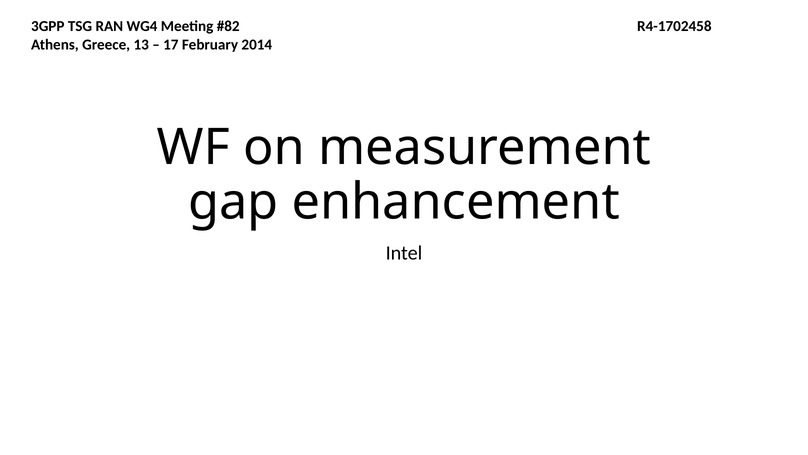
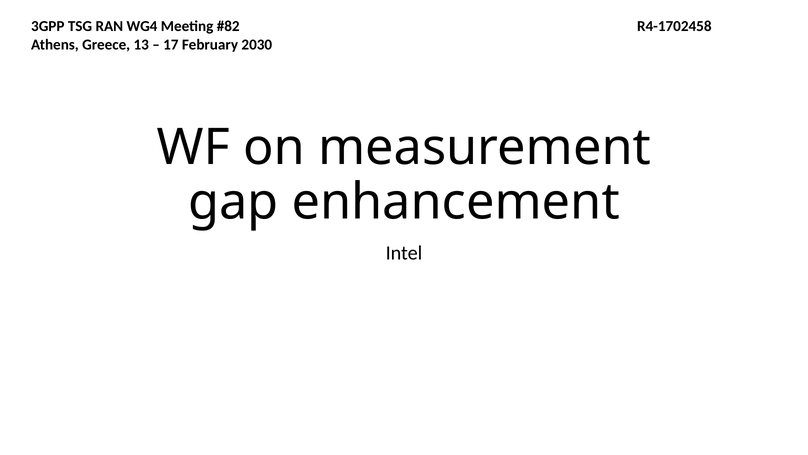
2014: 2014 -> 2030
